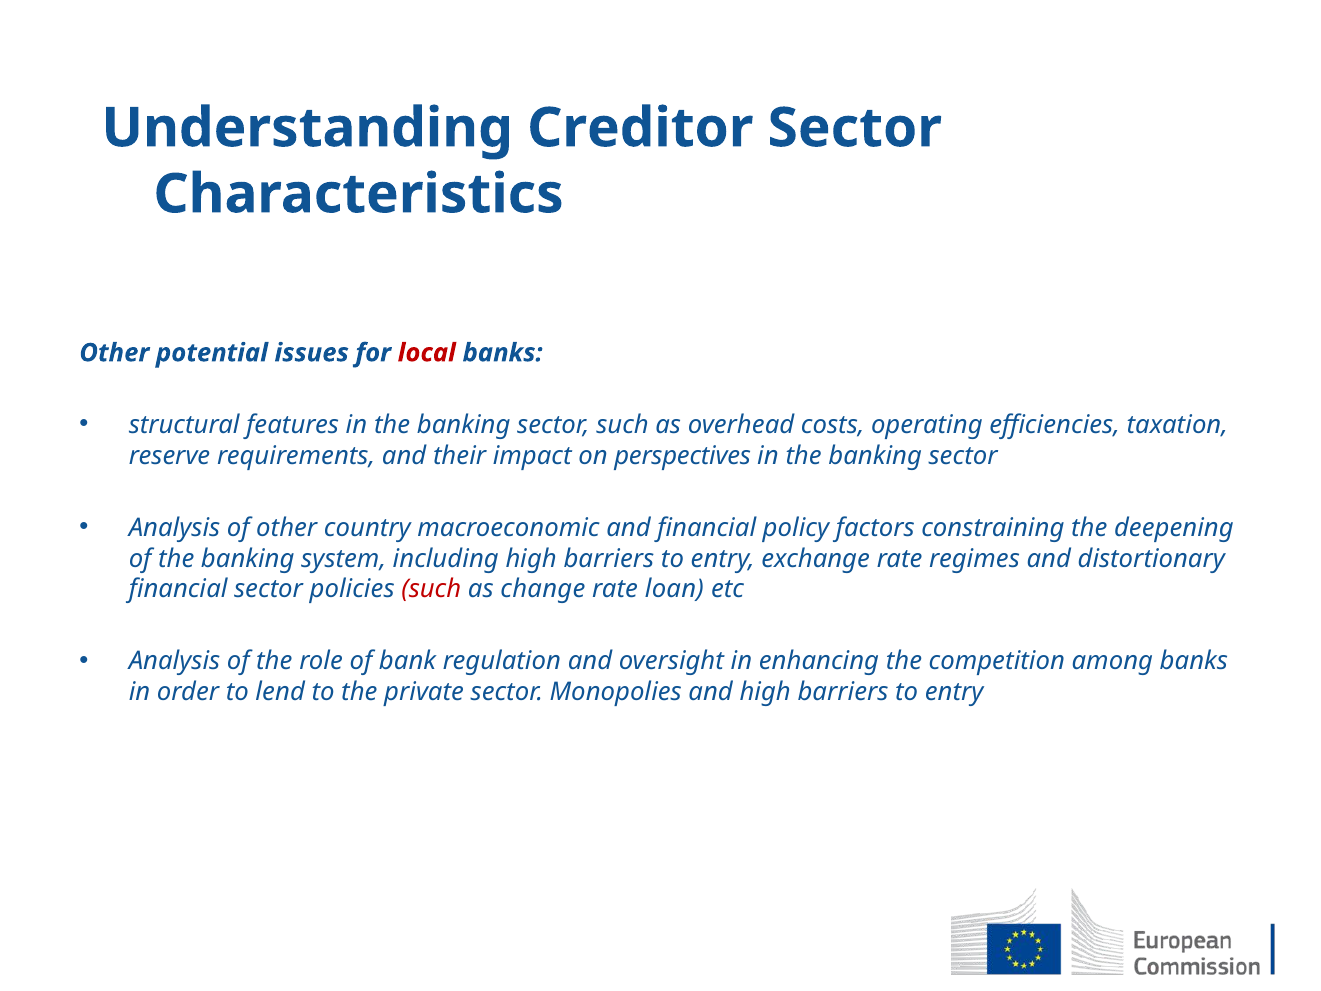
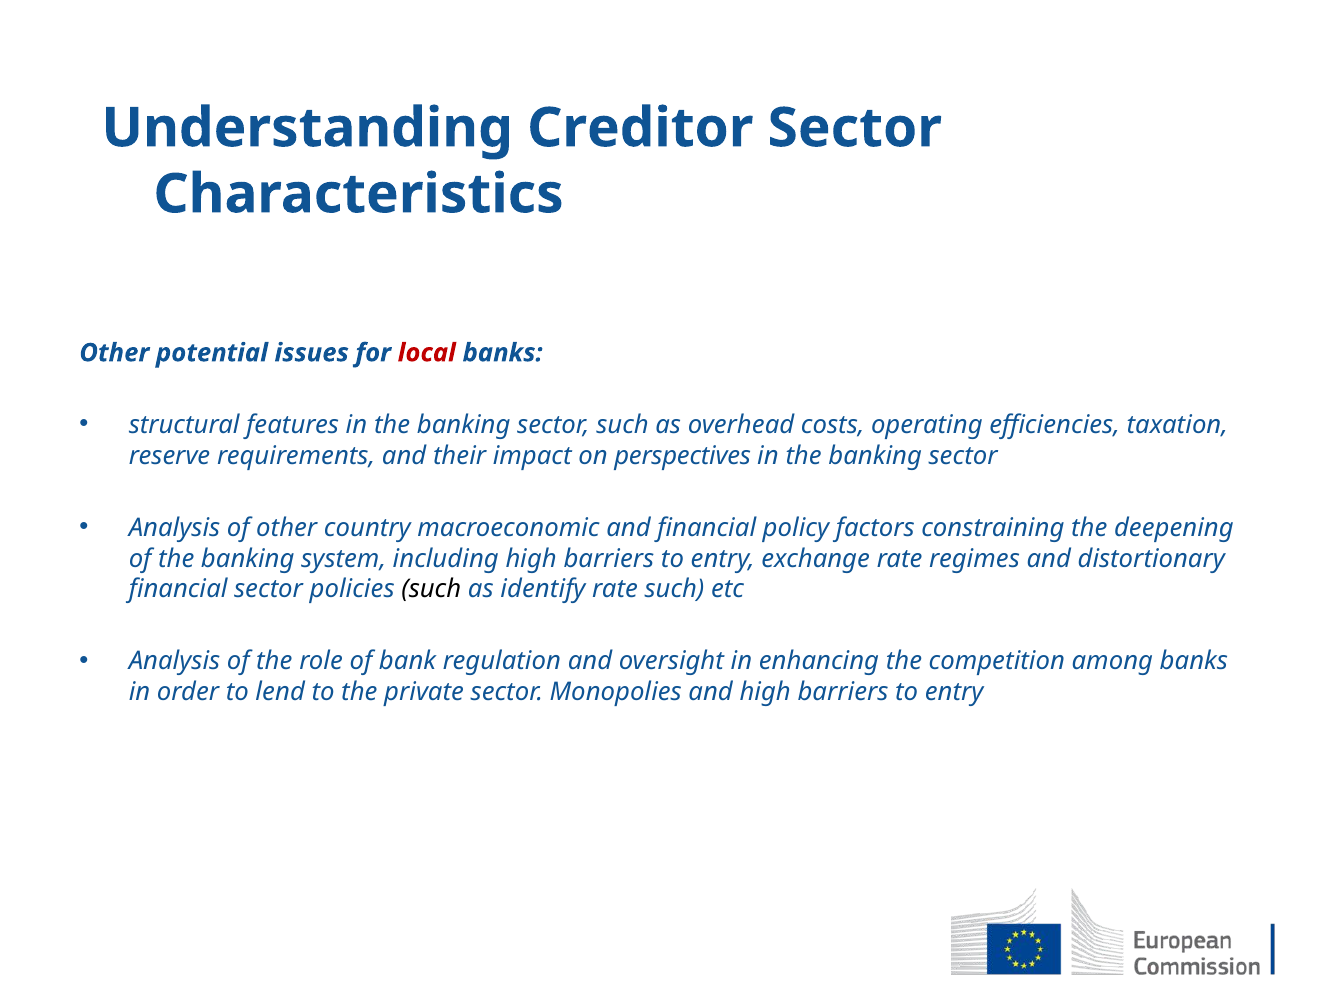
such at (431, 589) colour: red -> black
change: change -> identify
rate loan: loan -> such
